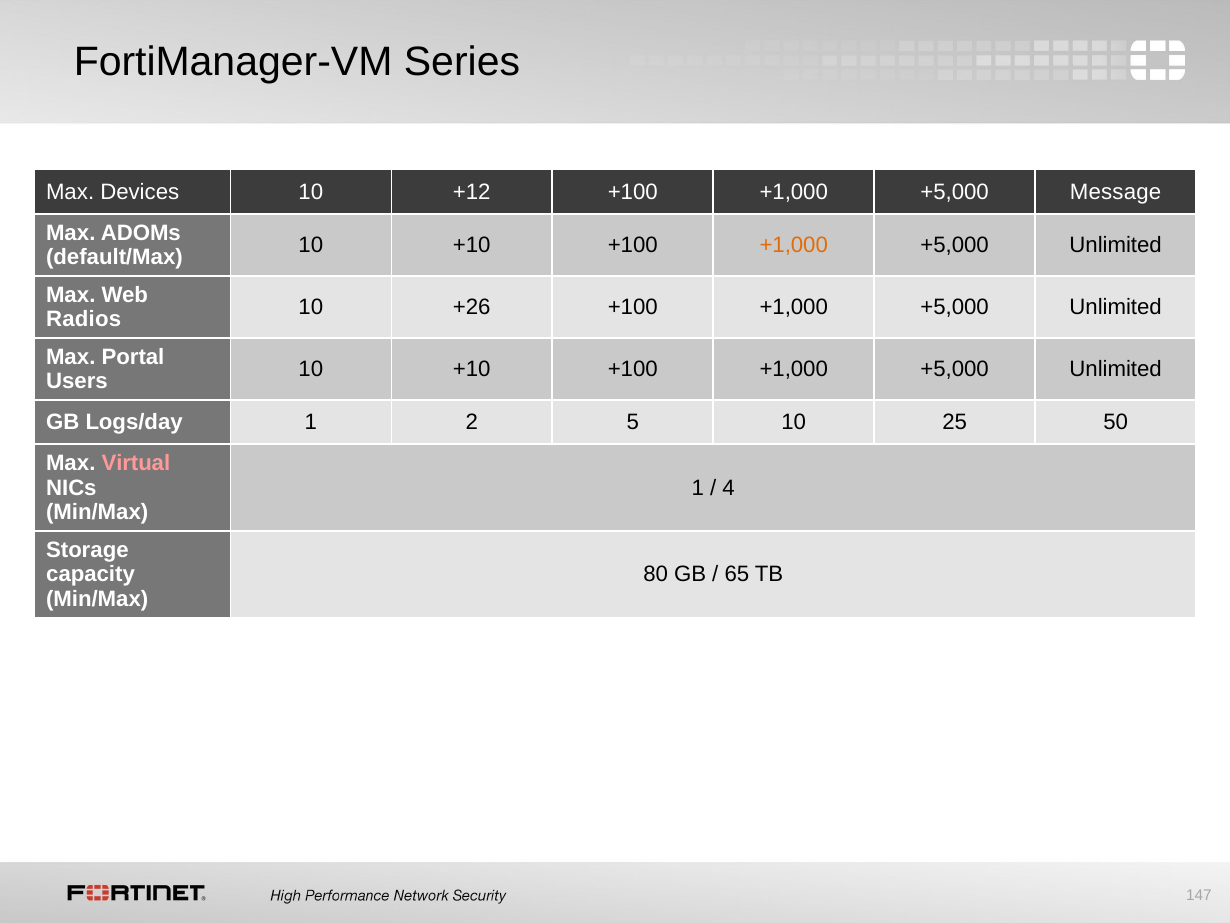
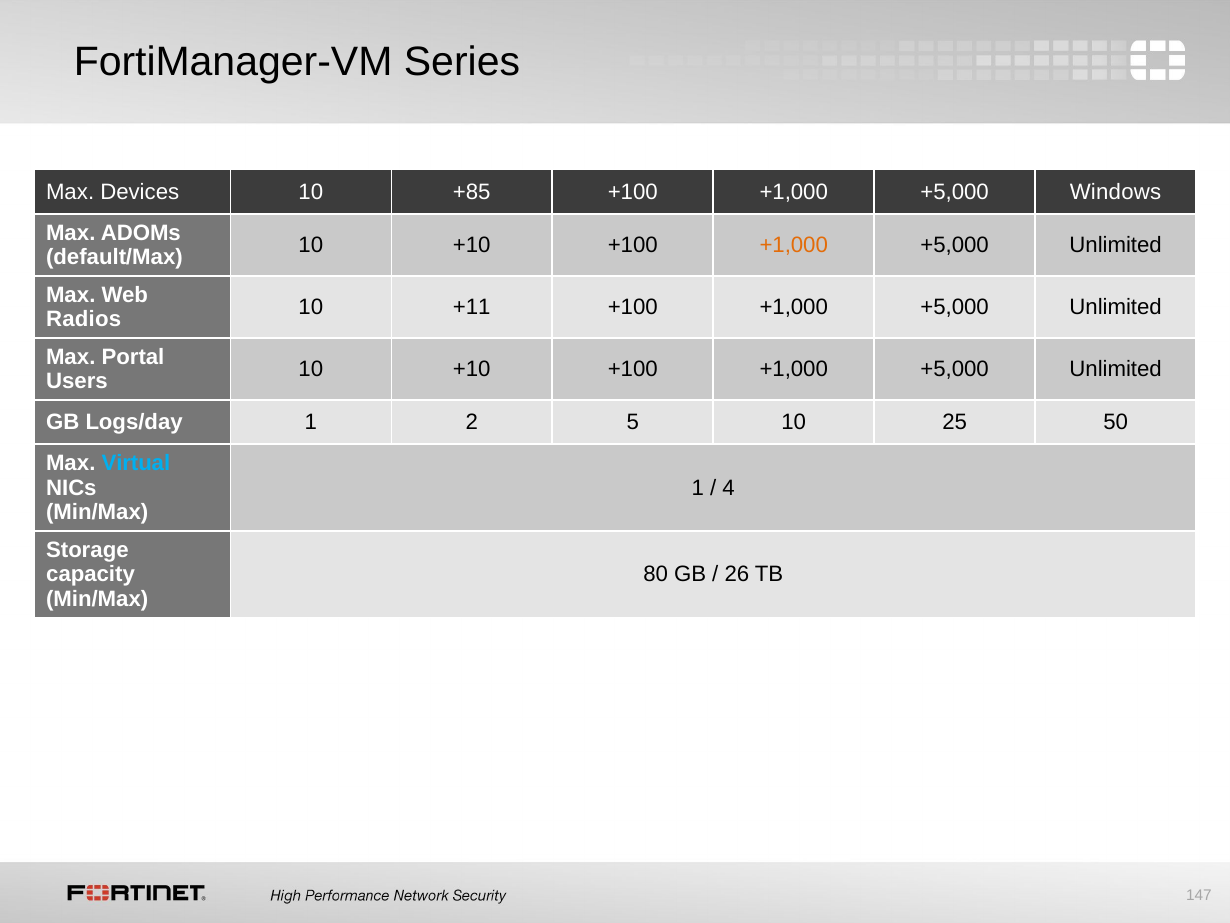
+12: +12 -> +85
Message: Message -> Windows
+26: +26 -> +11
Virtual colour: pink -> light blue
65: 65 -> 26
